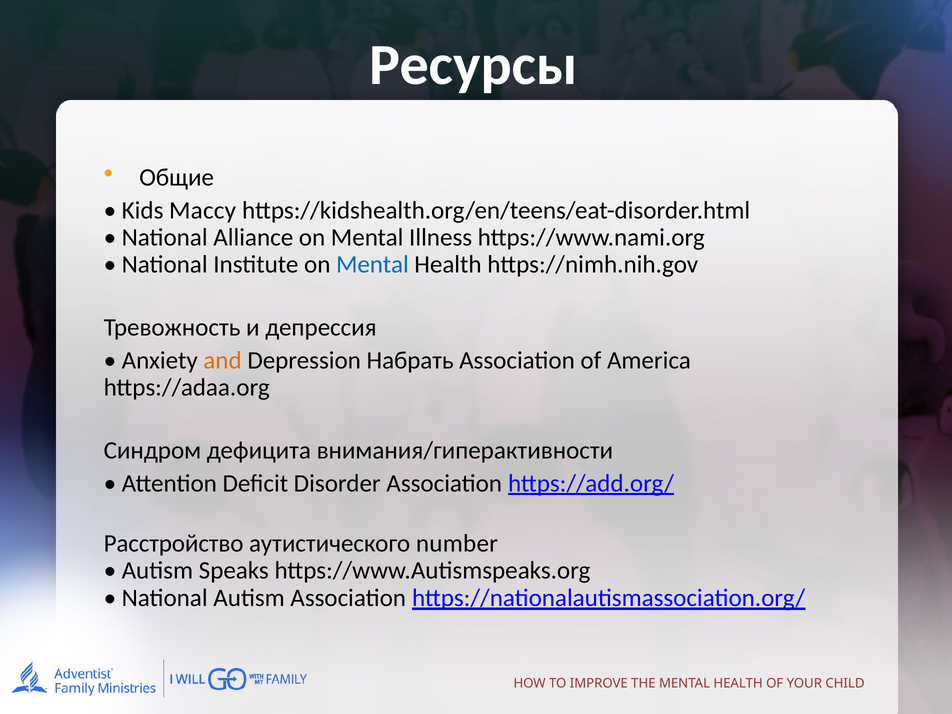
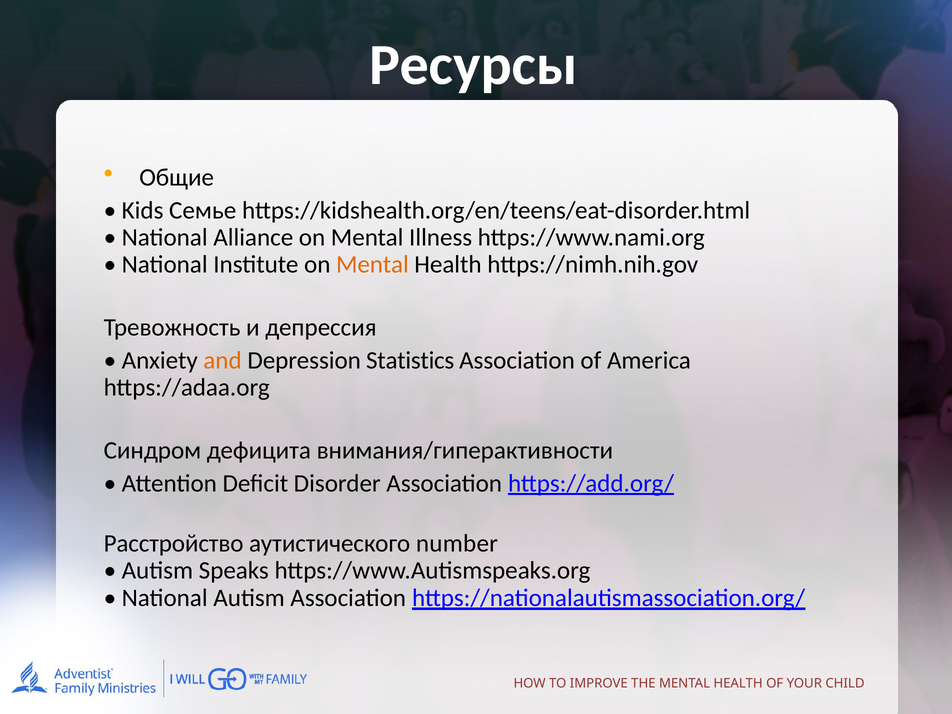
Массу: Массу -> Семье
Mental at (372, 264) colour: blue -> orange
Набрать: Набрать -> Statistics
